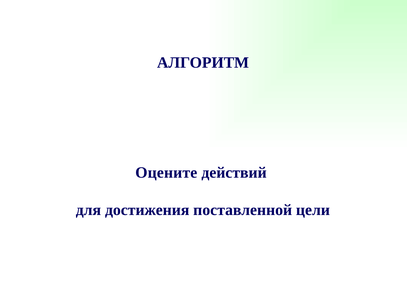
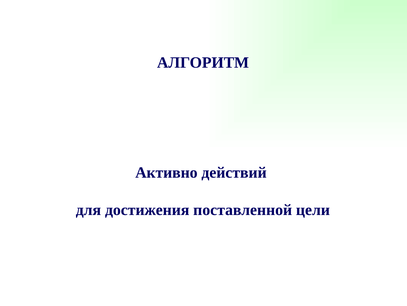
Оцените: Оцените -> Активно
